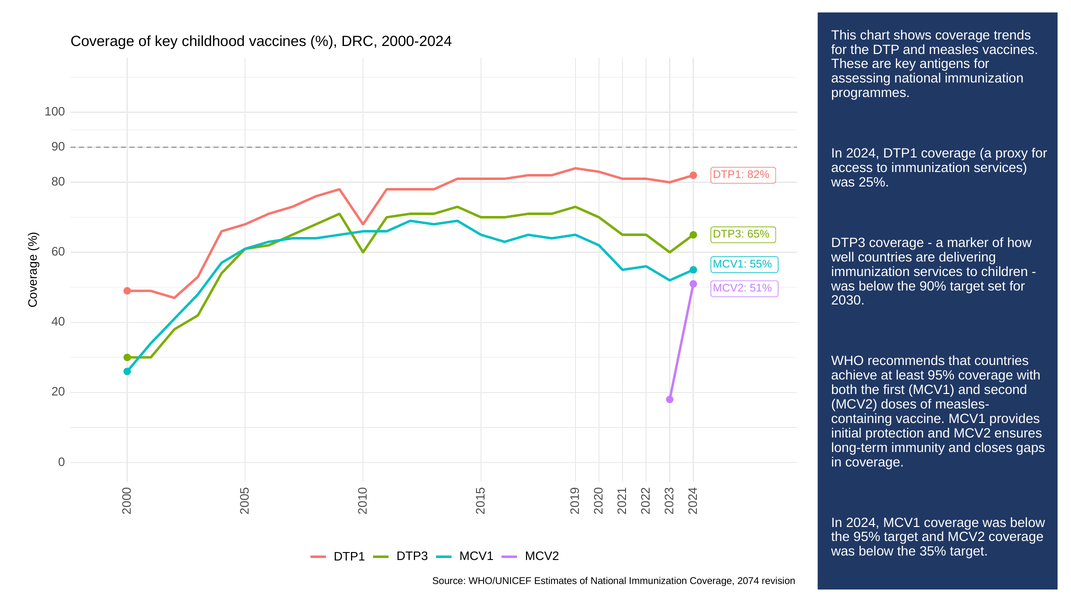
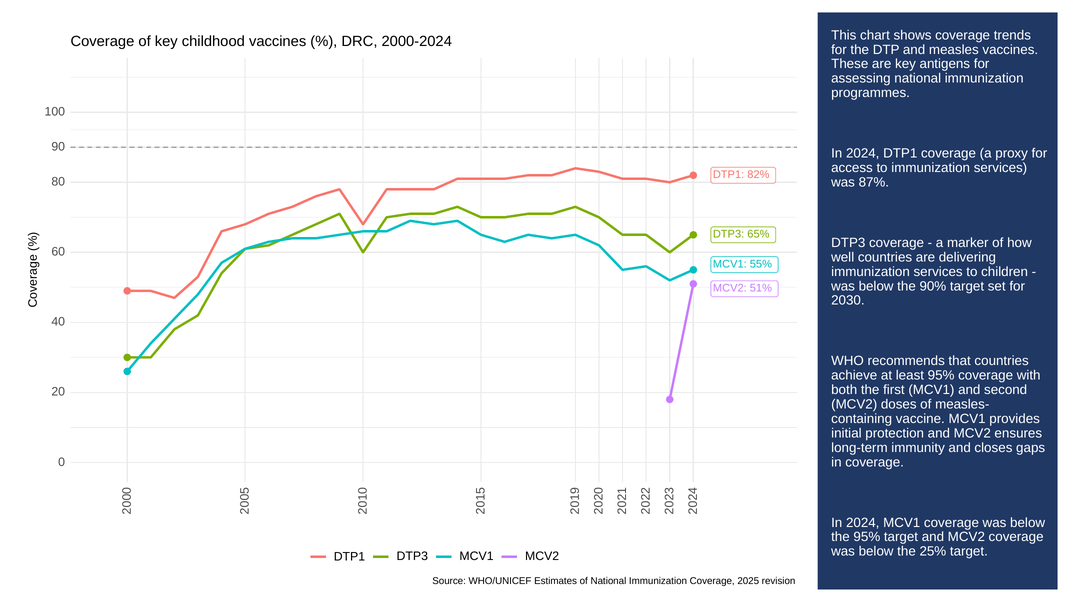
25%: 25% -> 87%
35%: 35% -> 25%
2074: 2074 -> 2025
